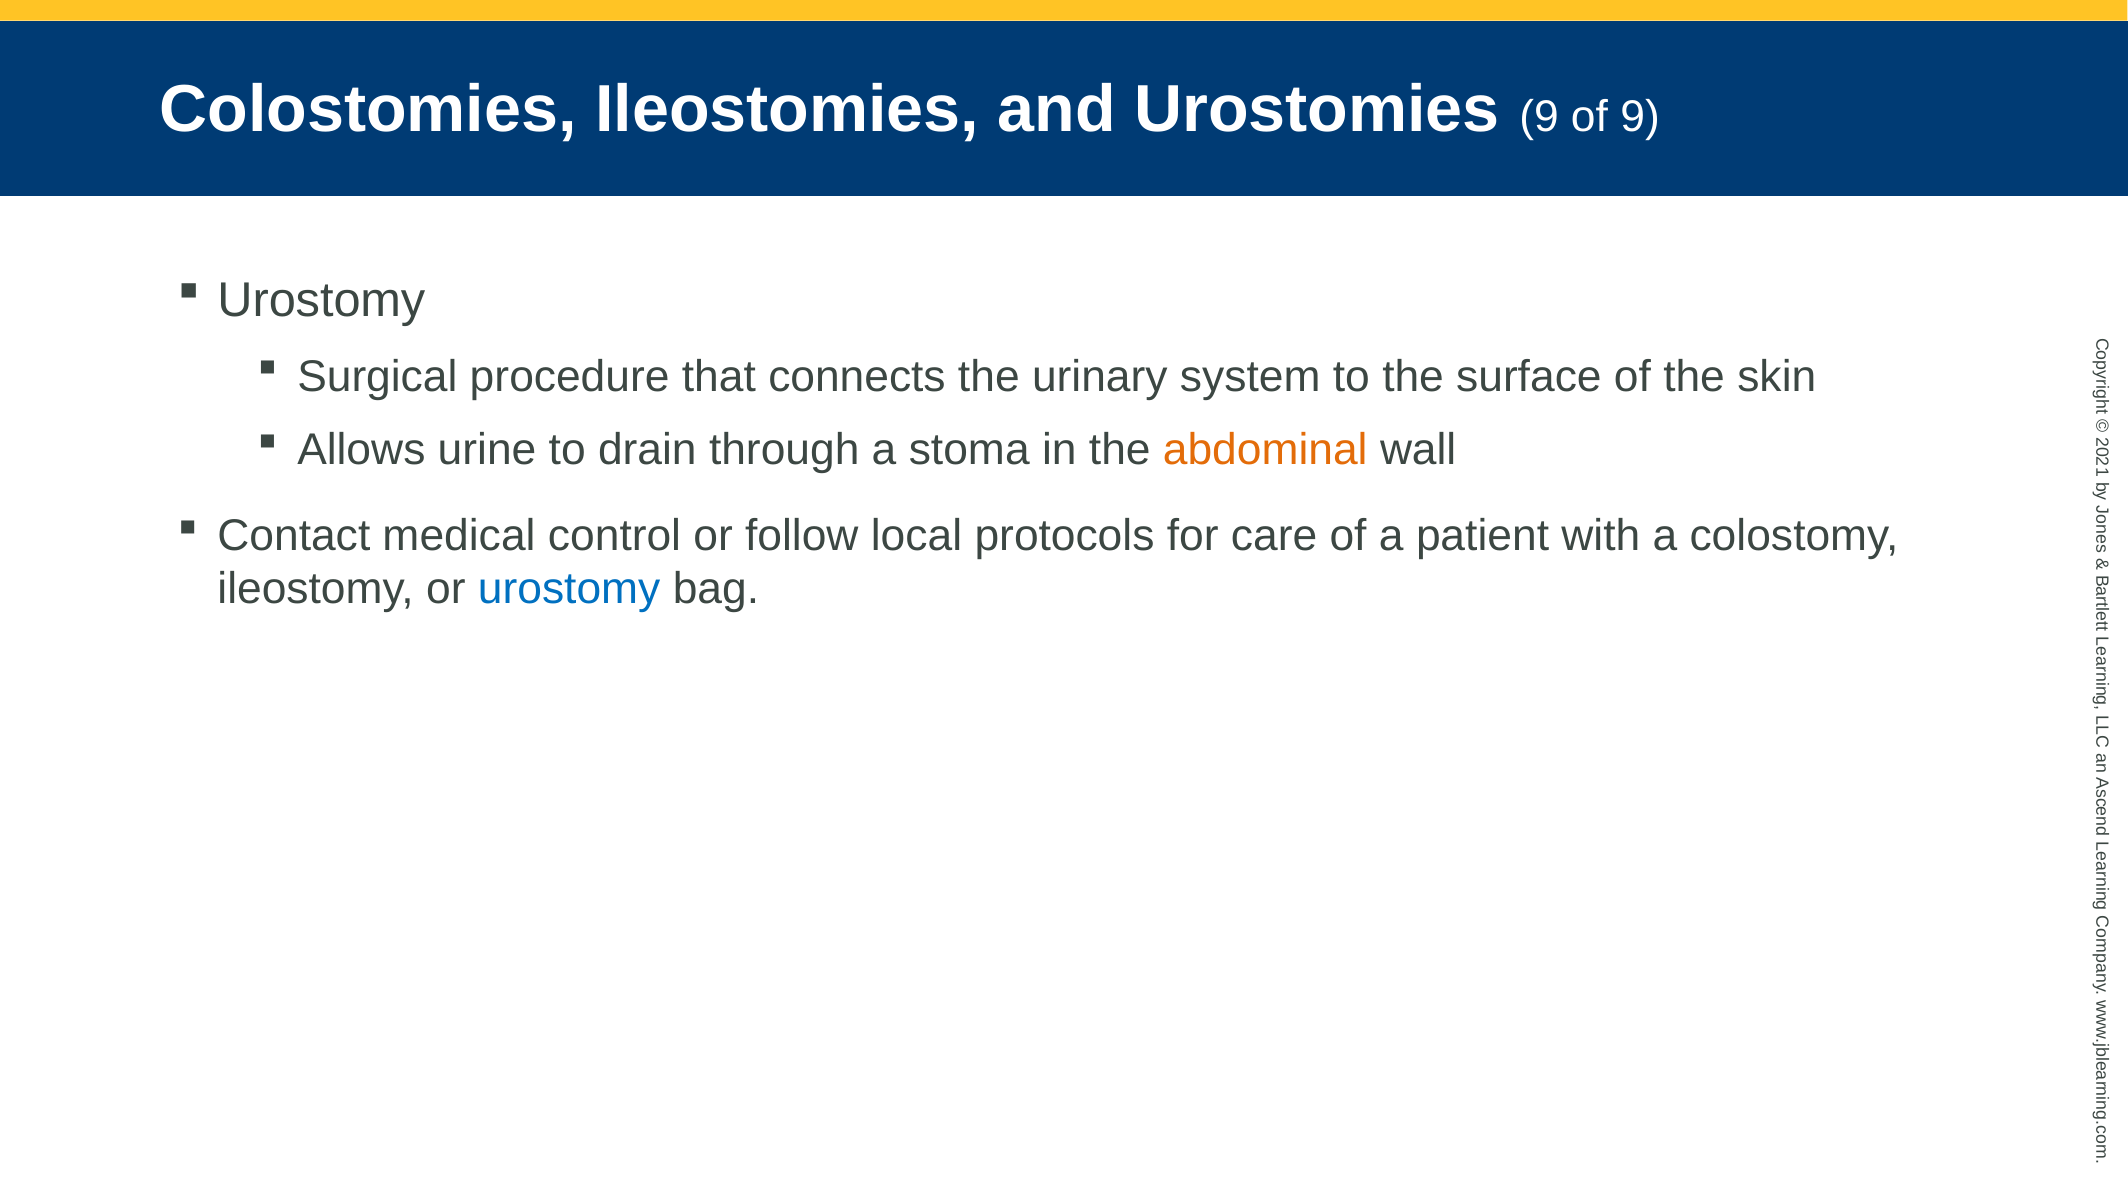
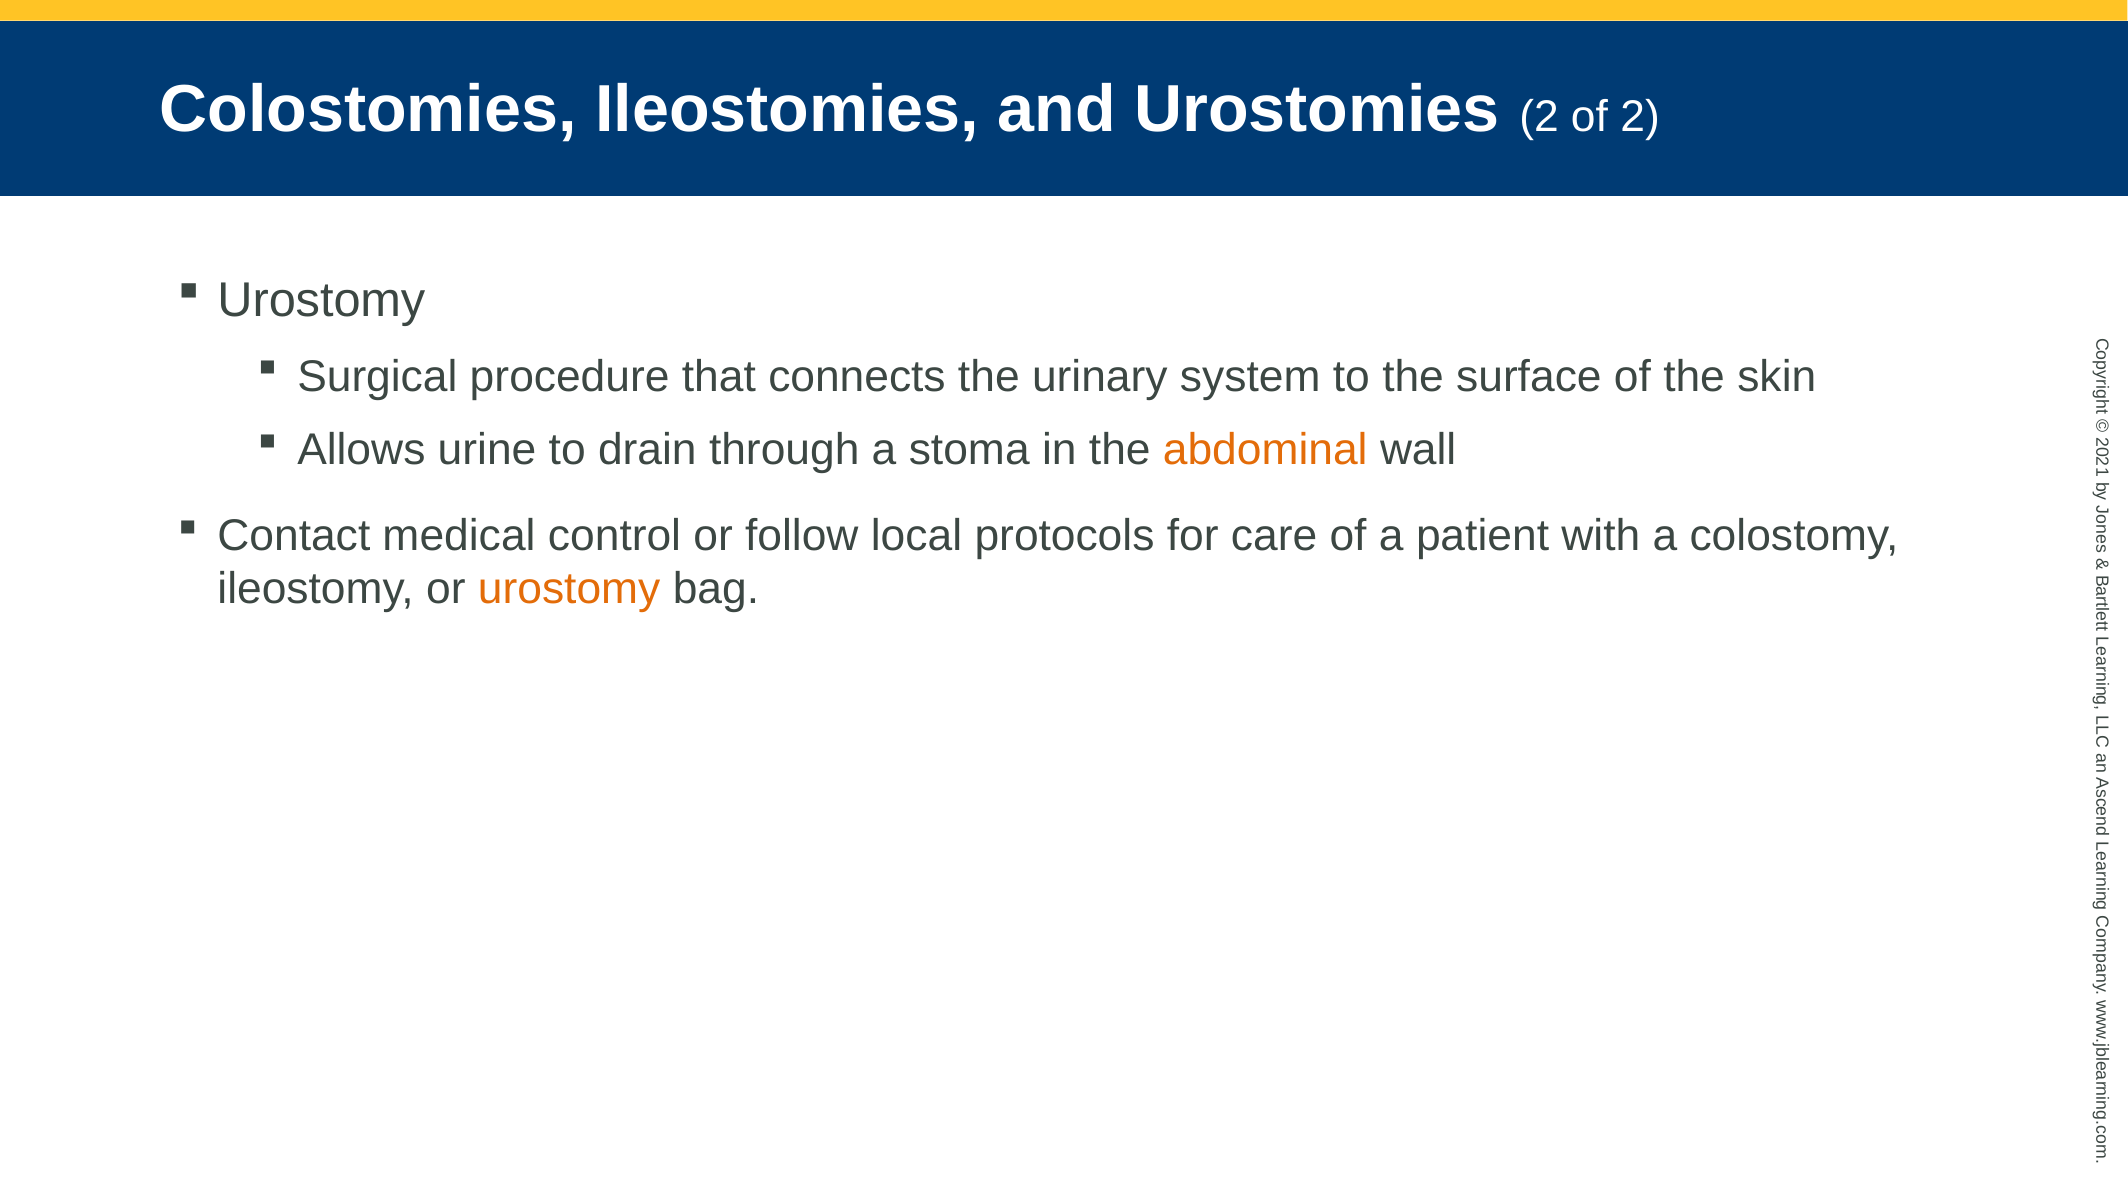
Urostomies 9: 9 -> 2
of 9: 9 -> 2
urostomy at (569, 589) colour: blue -> orange
